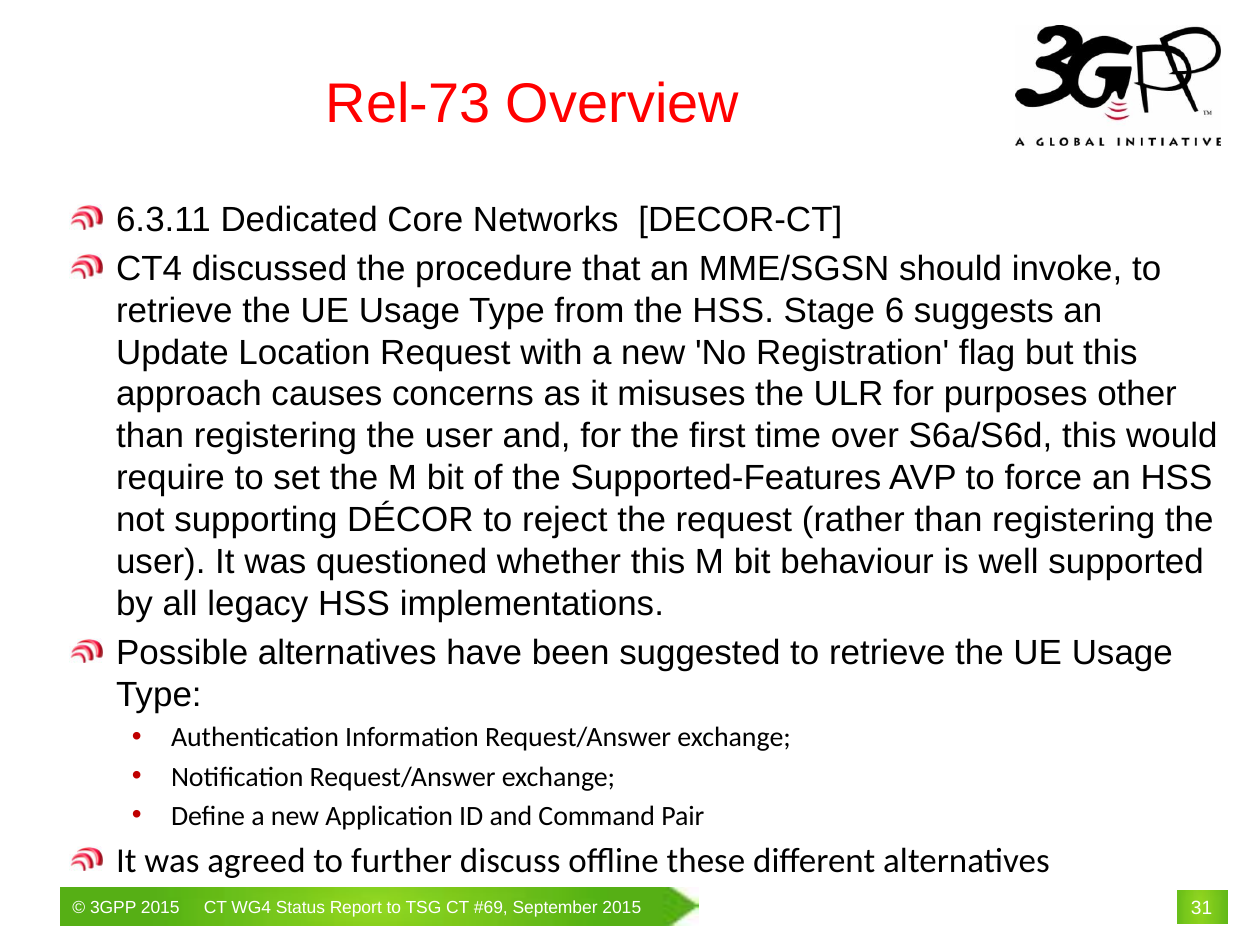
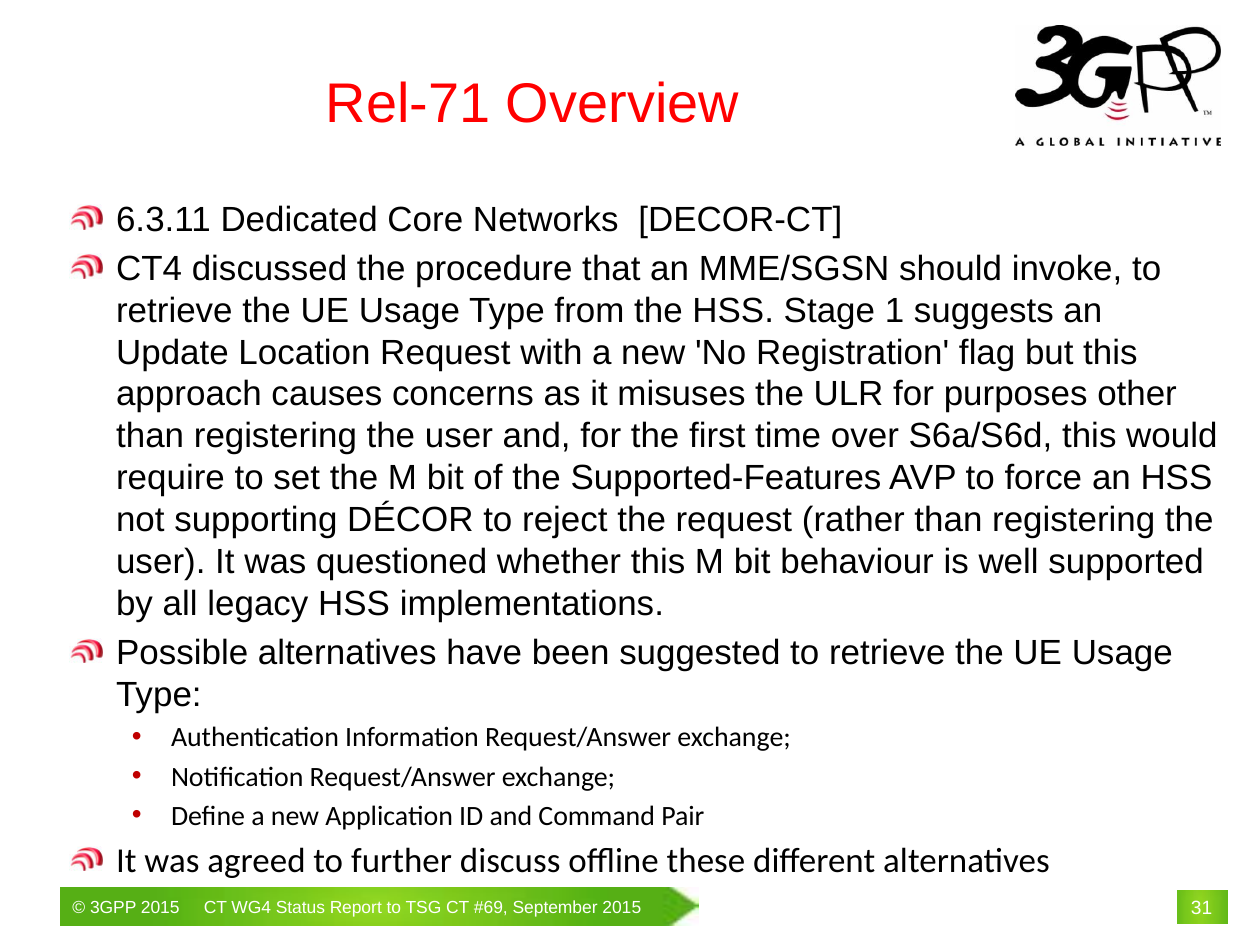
Rel-73: Rel-73 -> Rel-71
6: 6 -> 1
